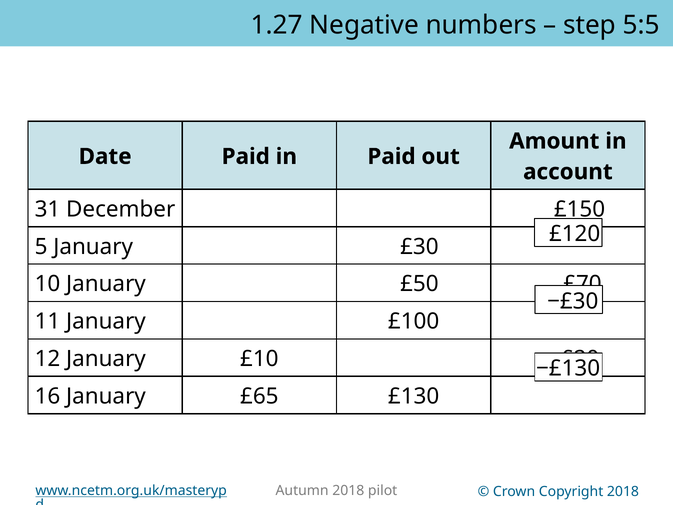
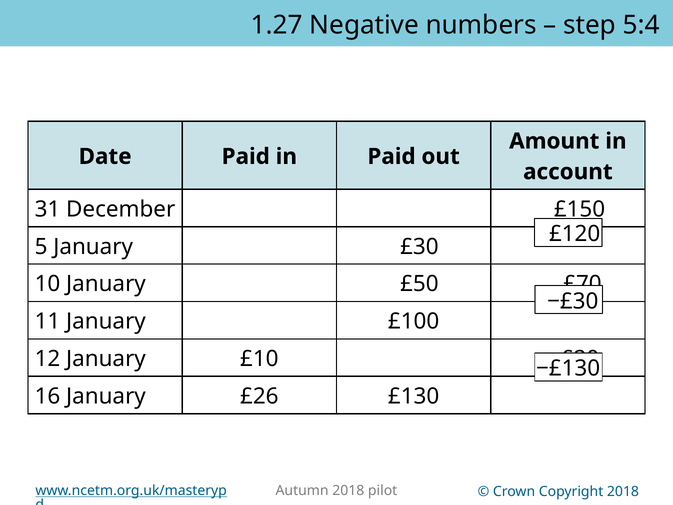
5:5: 5:5 -> 5:4
£65: £65 -> £26
